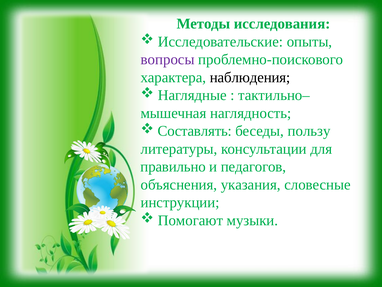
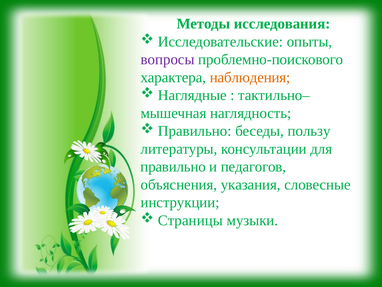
наблюдения colour: black -> orange
Составлять at (195, 131): Составлять -> Правильно
Помогают: Помогают -> Страницы
